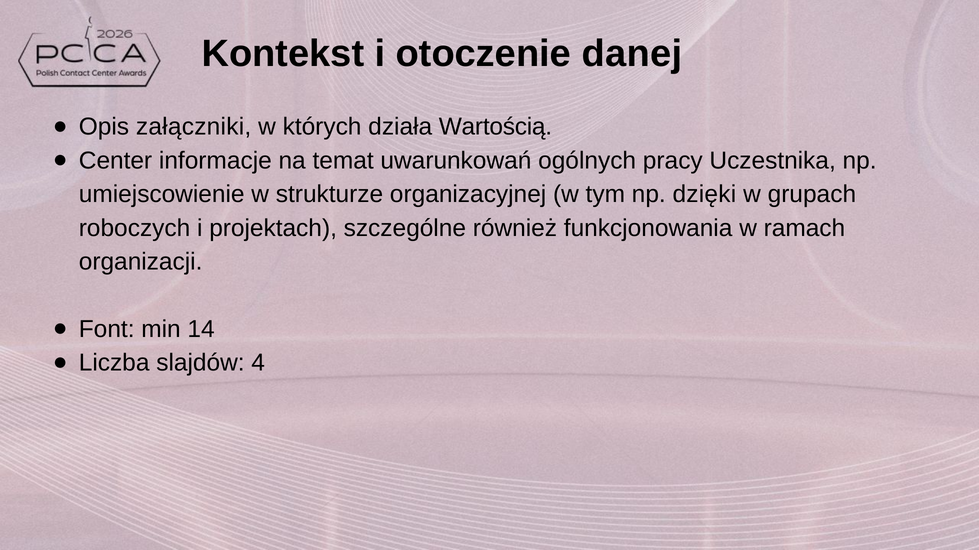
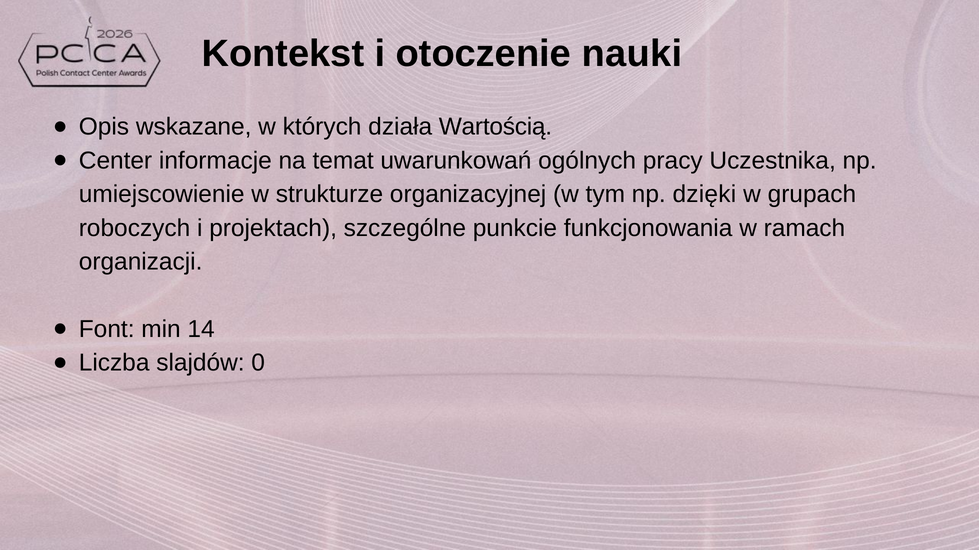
danej: danej -> nauki
załączniki: załączniki -> wskazane
również: również -> punkcie
4: 4 -> 0
